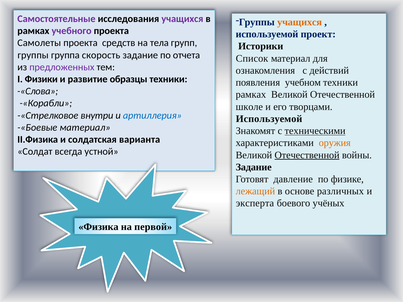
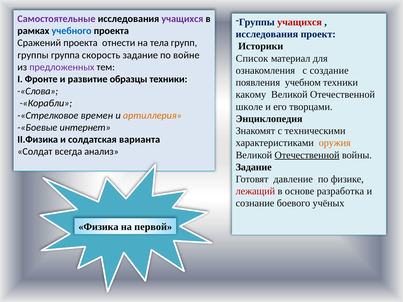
учащихся at (300, 22) colour: orange -> red
учебного colour: purple -> blue
используемой at (267, 34): используемой -> исследования
Самолеты: Самолеты -> Сражений
средств: средств -> отнести
отчета: отчета -> войне
действий: действий -> создание
Физики: Физики -> Фронте
рамках at (251, 95): рамках -> какому
внутри: внутри -> времен
артиллерия colour: blue -> orange
Используемой at (269, 119): Используемой -> Энциклопедия
-«Боевые материал: материал -> интернет
техническими underline: present -> none
устной: устной -> анализ
лежащий colour: orange -> red
различных: различных -> разработка
эксперта: эксперта -> сознание
